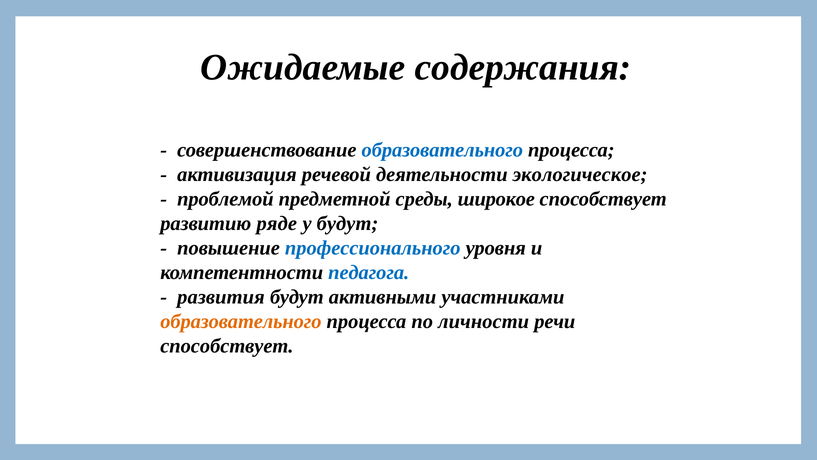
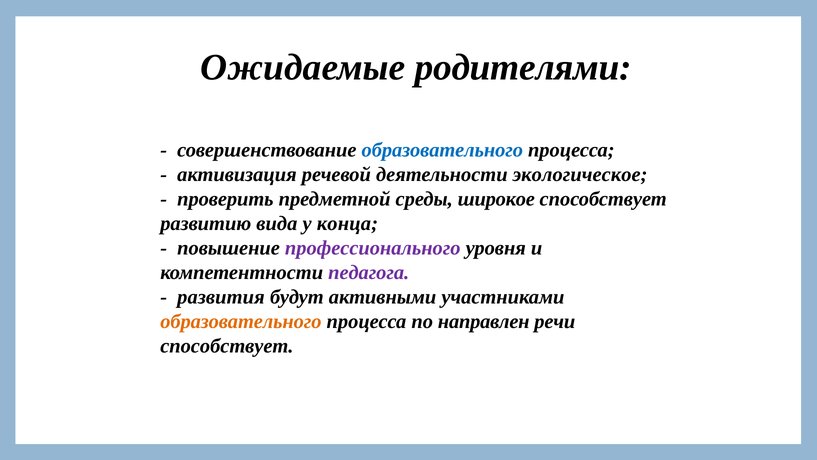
содержания: содержания -> родителями
проблемой: проблемой -> проверить
ряде: ряде -> вида
у будут: будут -> конца
профессионального colour: blue -> purple
педагога colour: blue -> purple
личности: личности -> направлен
